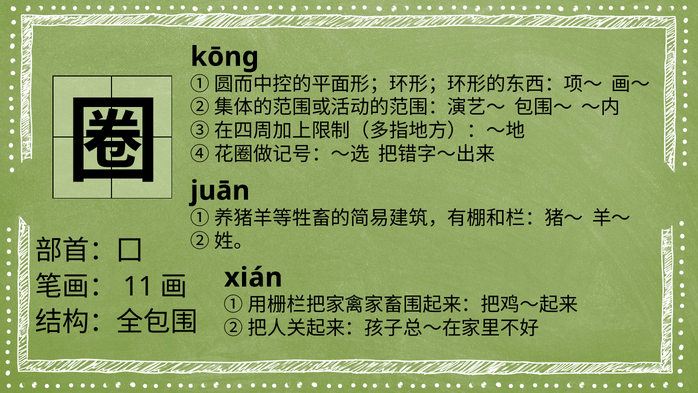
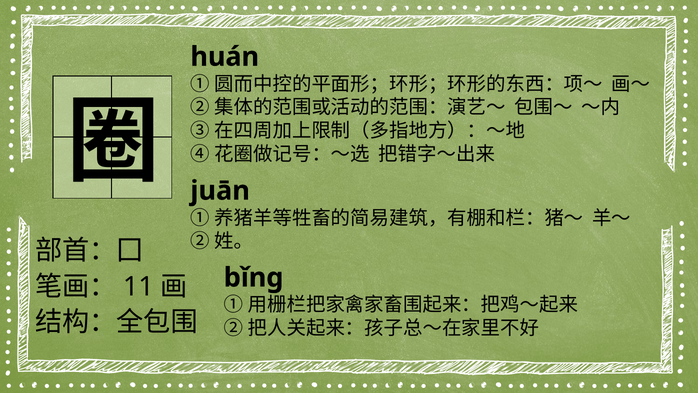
kōng: kōng -> huán
xián: xián -> bǐng
